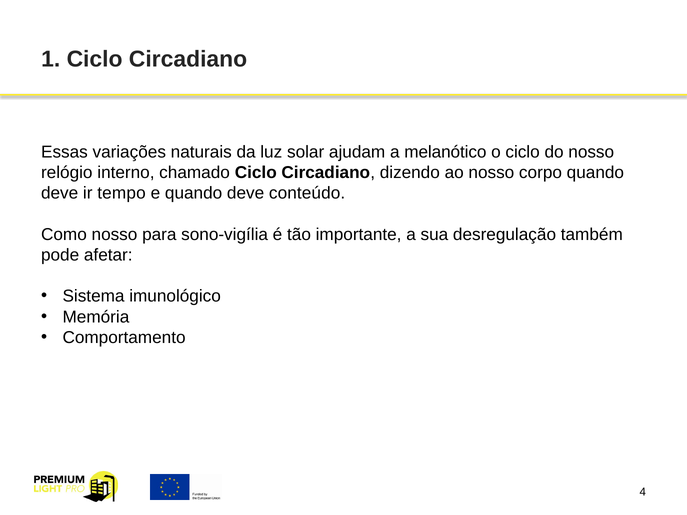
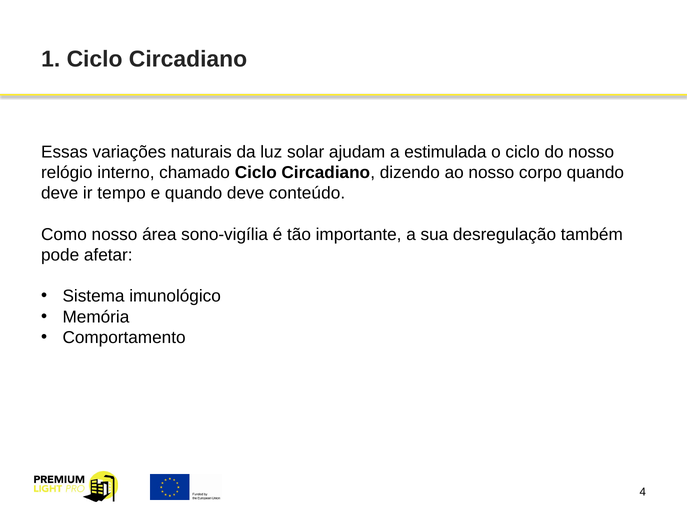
melanótico: melanótico -> estimulada
para: para -> área
